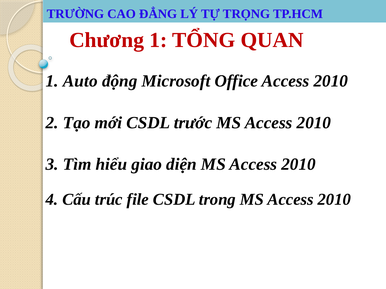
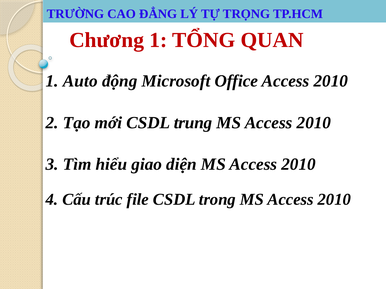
trước: trước -> trung
